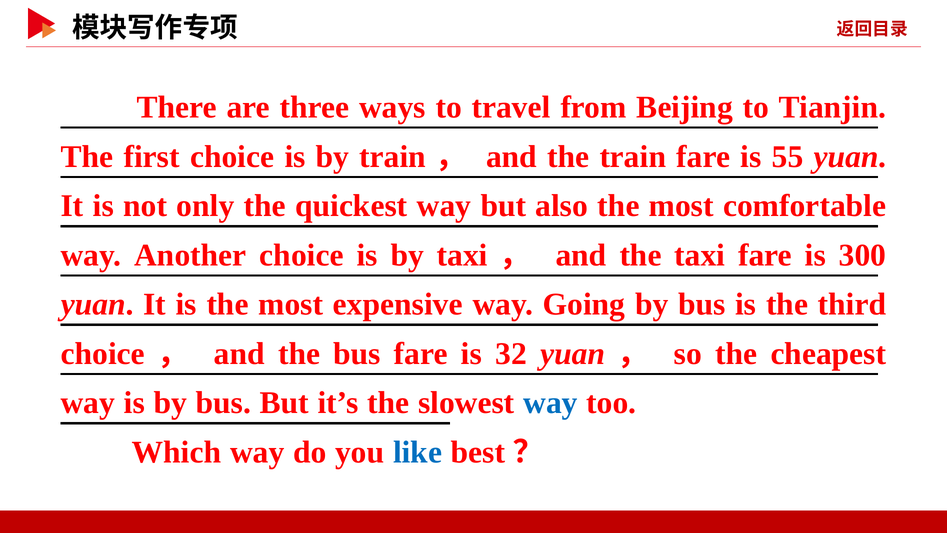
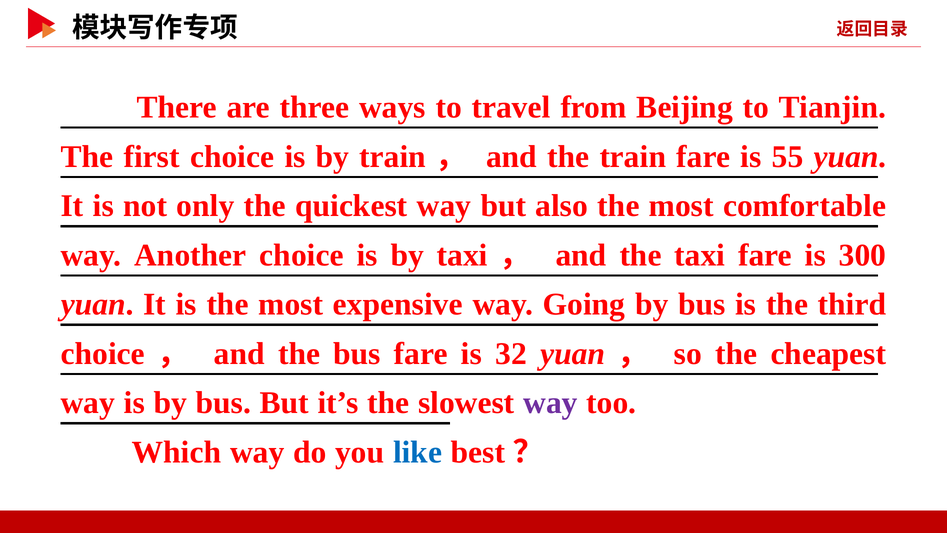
way at (551, 403) colour: blue -> purple
